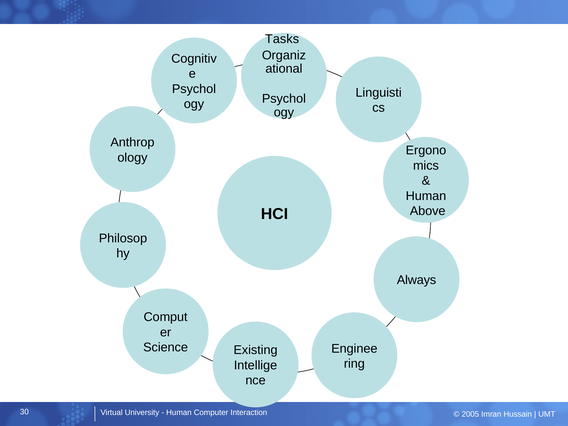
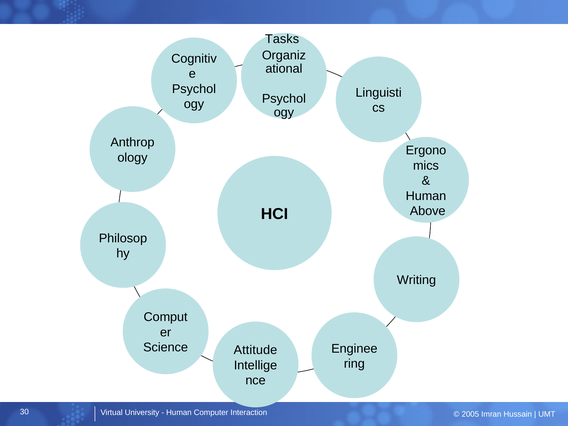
Always: Always -> Writing
Existing: Existing -> Attitude
